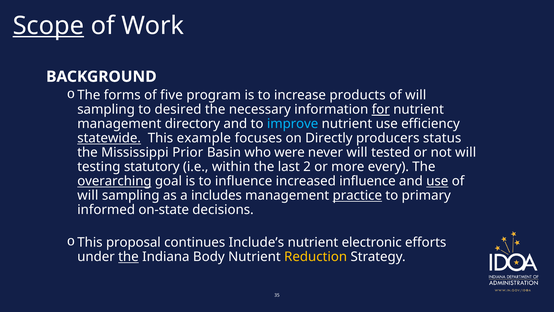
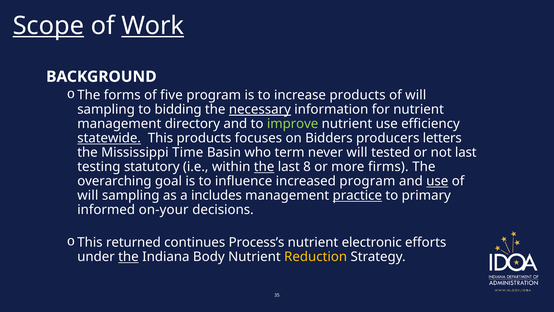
Work underline: none -> present
desired: desired -> bidding
necessary underline: none -> present
for underline: present -> none
improve colour: light blue -> light green
This example: example -> products
Directly: Directly -> Bidders
status: status -> letters
Prior: Prior -> Time
were: were -> term
not will: will -> last
the at (264, 167) underline: none -> present
2: 2 -> 8
every: every -> firms
overarching underline: present -> none
increased influence: influence -> program
on-state: on-state -> on-your
proposal: proposal -> returned
Include’s: Include’s -> Process’s
